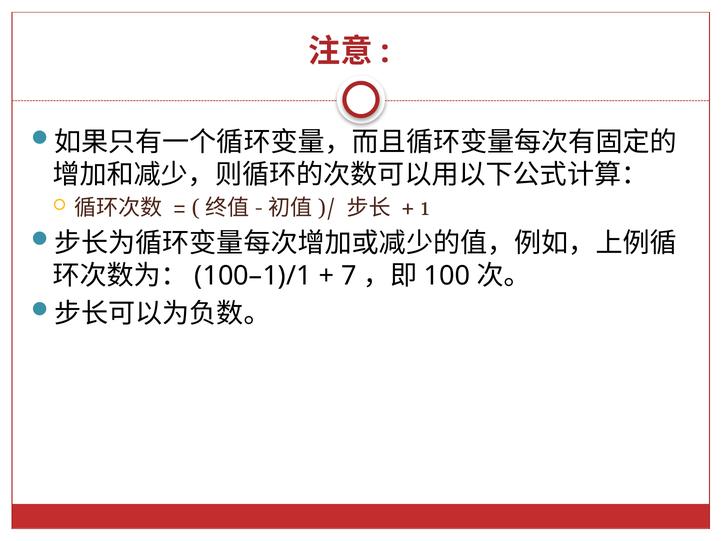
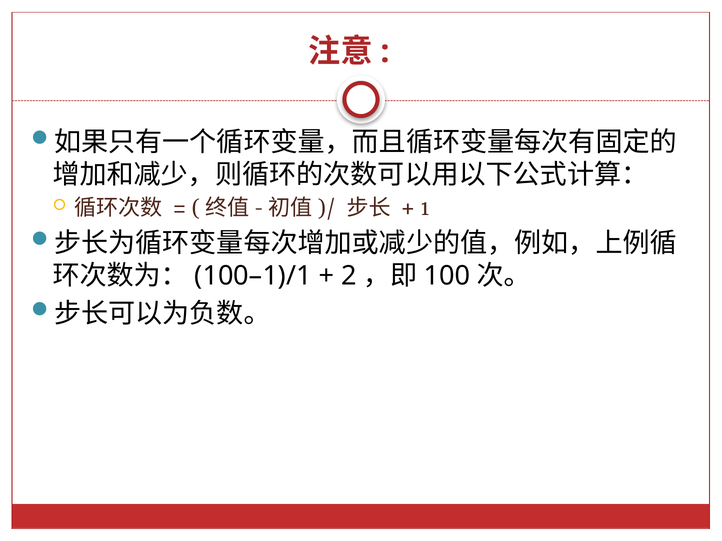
7: 7 -> 2
